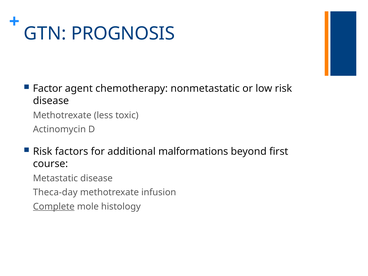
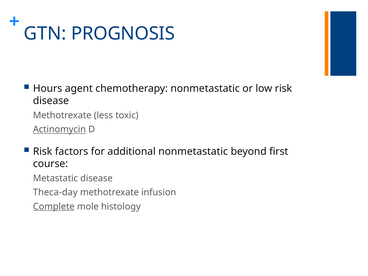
Factor: Factor -> Hours
Actinomycin underline: none -> present
additional malformations: malformations -> nonmetastatic
